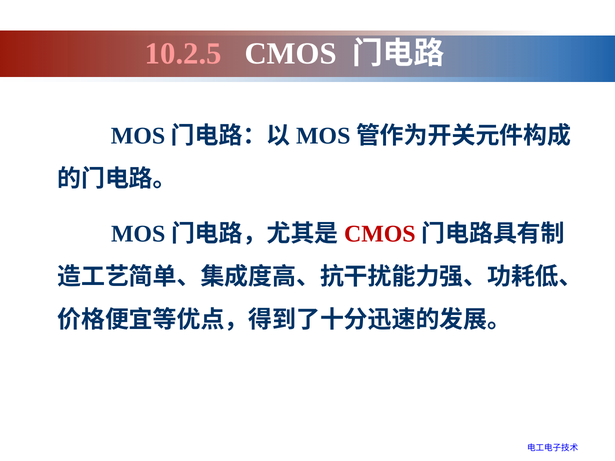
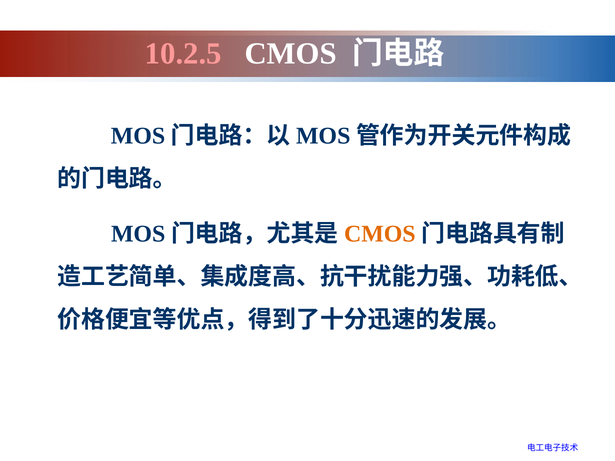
CMOS at (380, 234) colour: red -> orange
